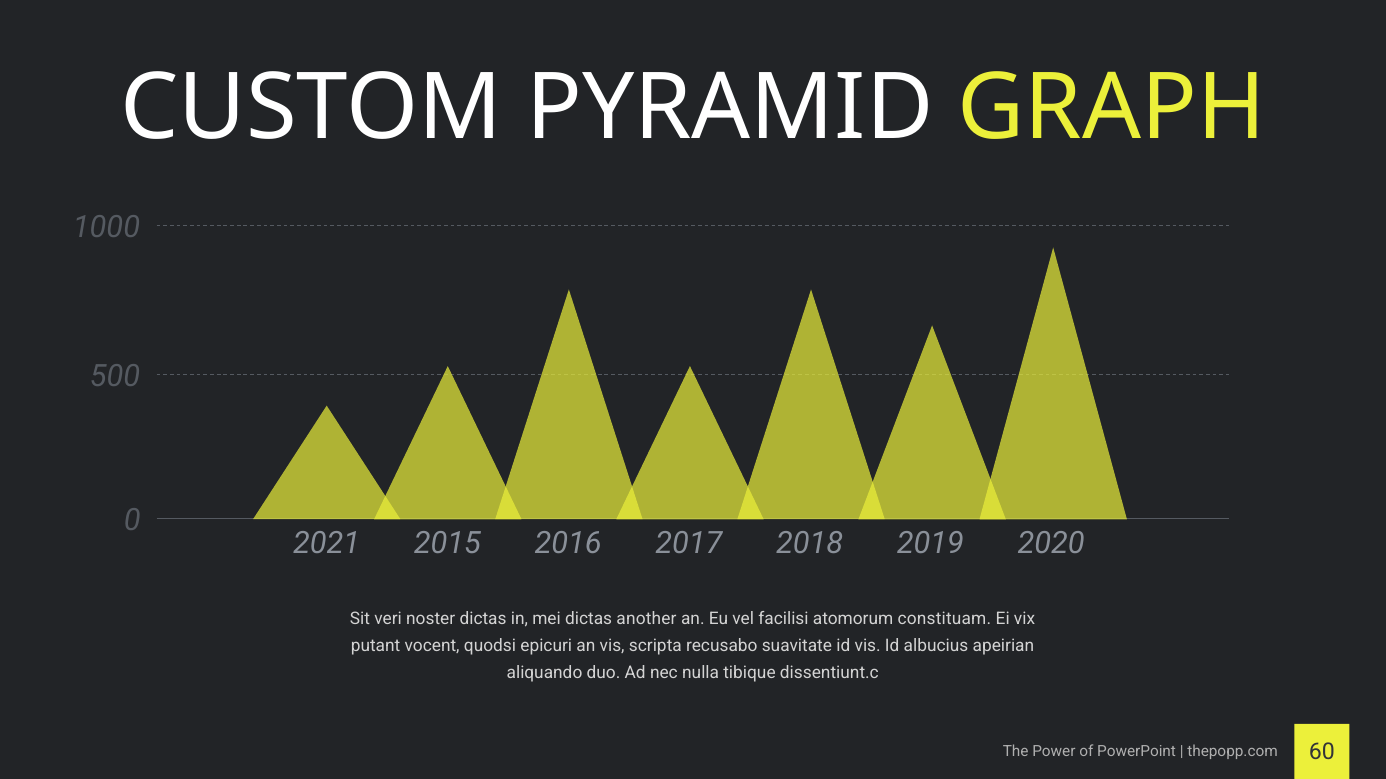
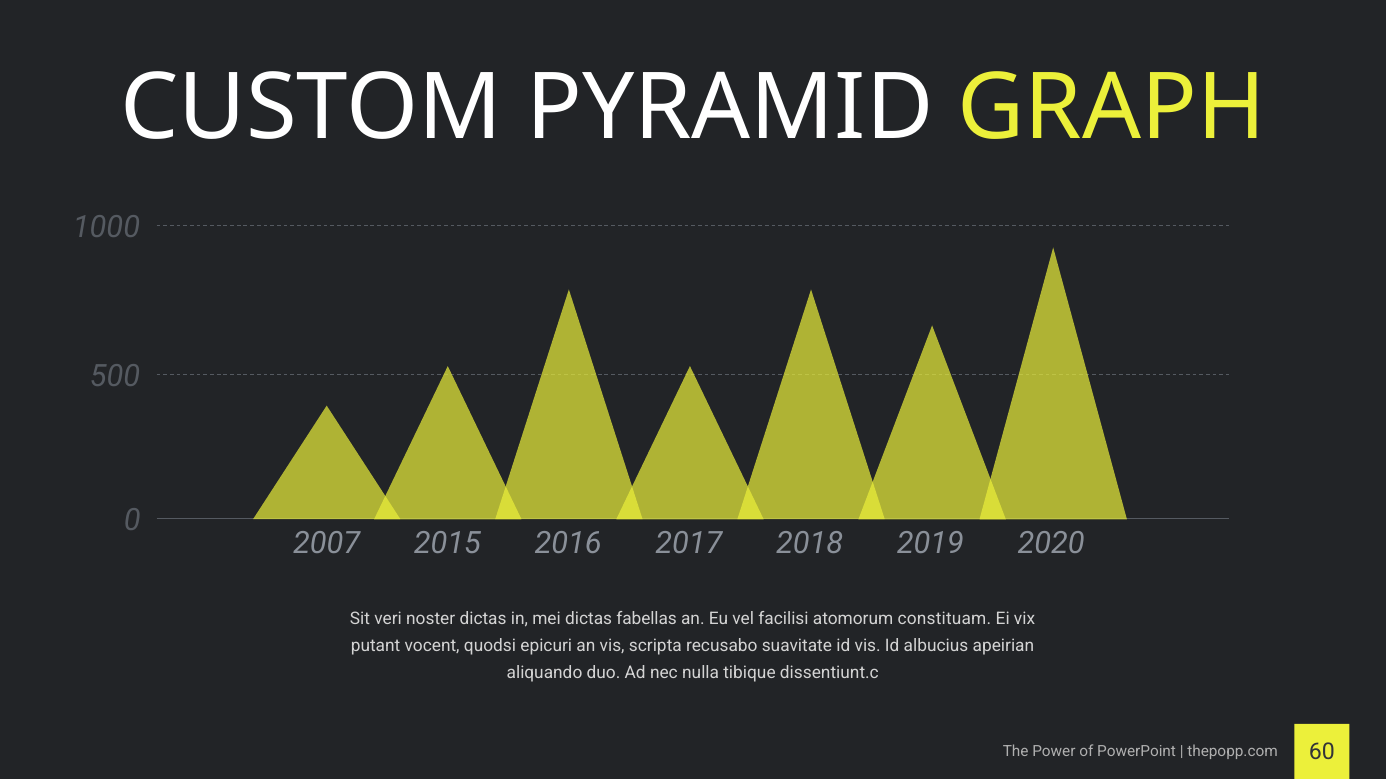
2021: 2021 -> 2007
another: another -> fabellas
